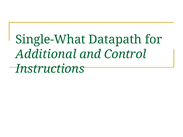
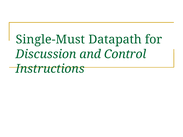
Single-What: Single-What -> Single-Must
Additional: Additional -> Discussion
